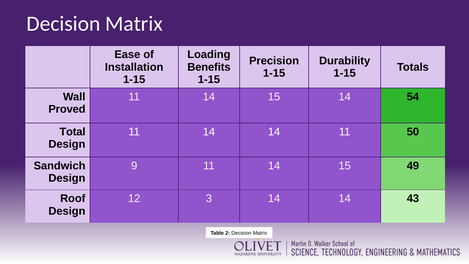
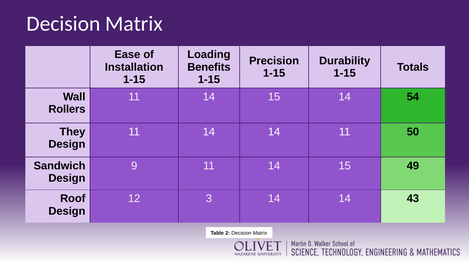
Proved: Proved -> Rollers
Total: Total -> They
